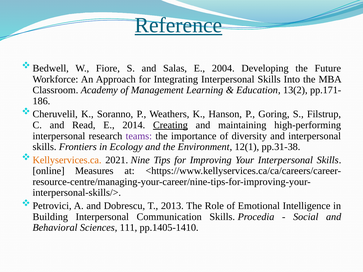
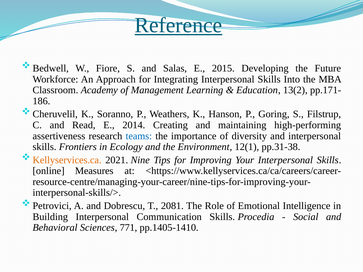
2004: 2004 -> 2015
Creating underline: present -> none
interpersonal at (59, 136): interpersonal -> assertiveness
teams colour: purple -> blue
2013: 2013 -> 2081
111: 111 -> 771
